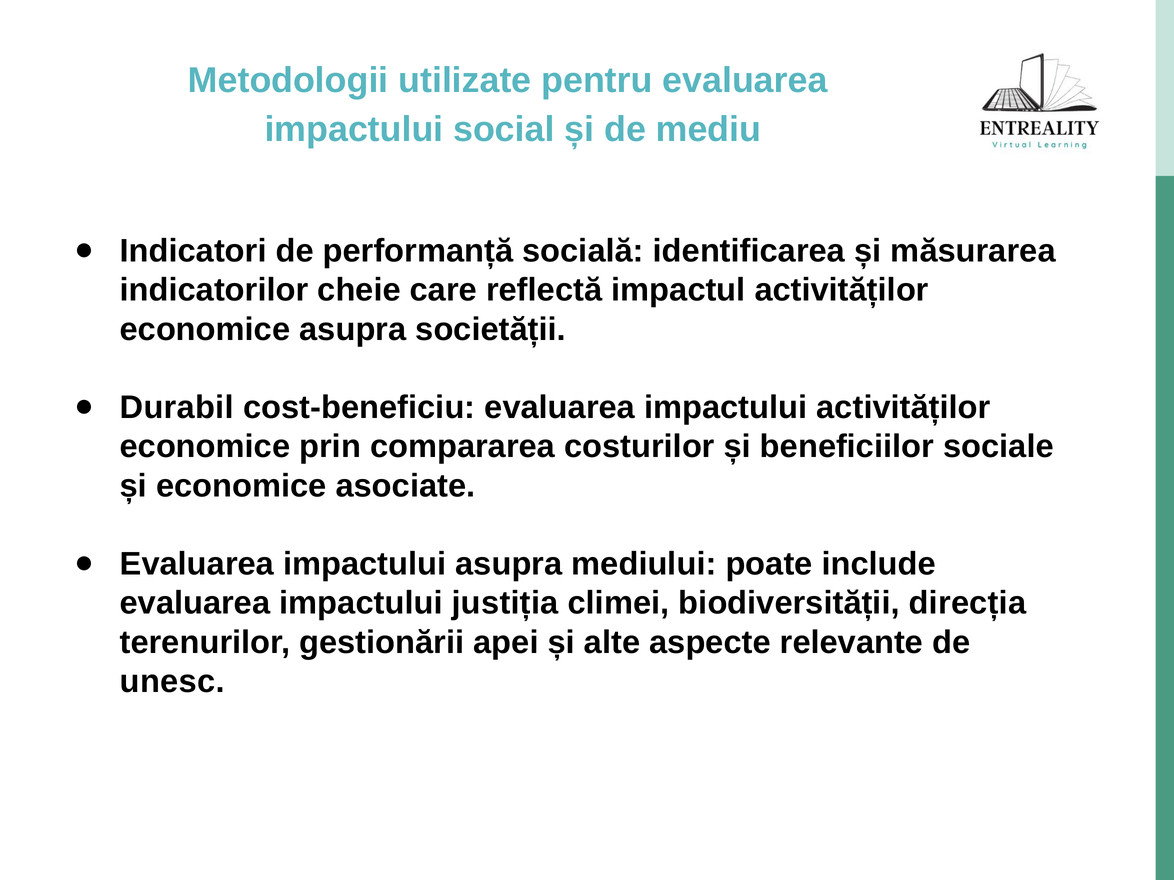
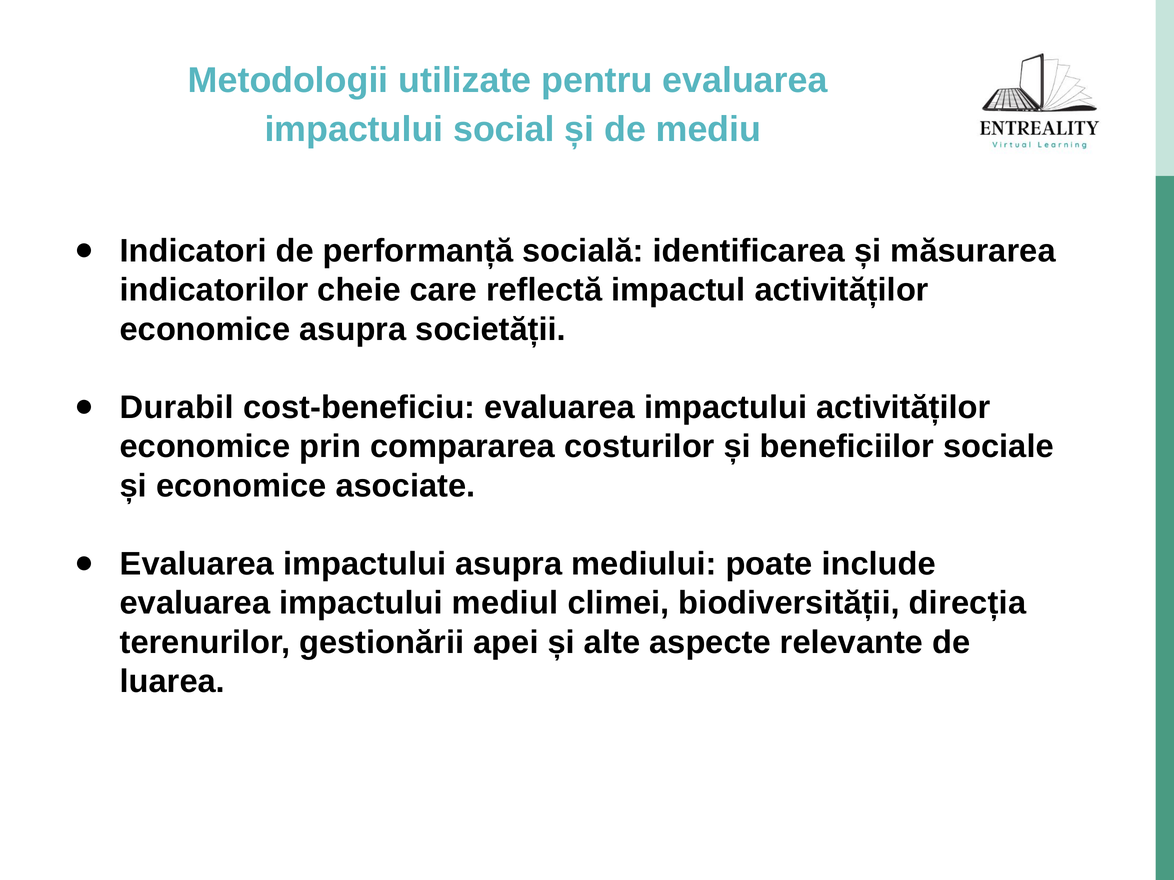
justiția: justiția -> mediul
unesc: unesc -> luarea
